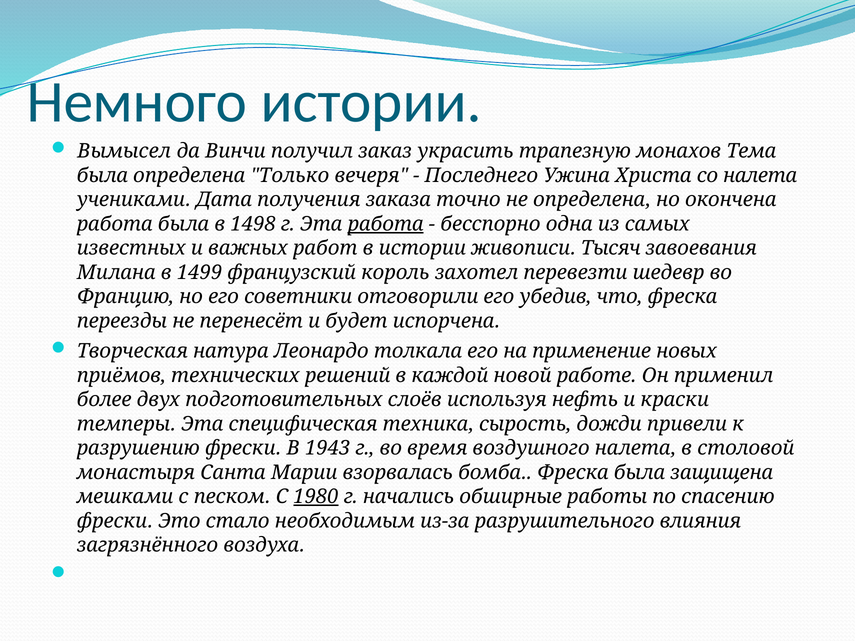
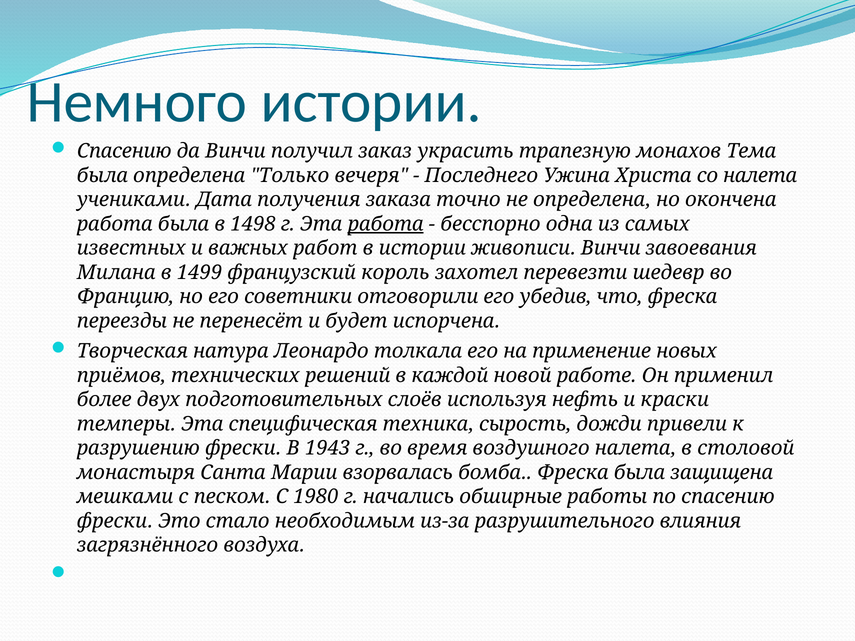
Вымысел at (124, 151): Вымысел -> Спасению
живописи Тысяч: Тысяч -> Винчи
1980 underline: present -> none
